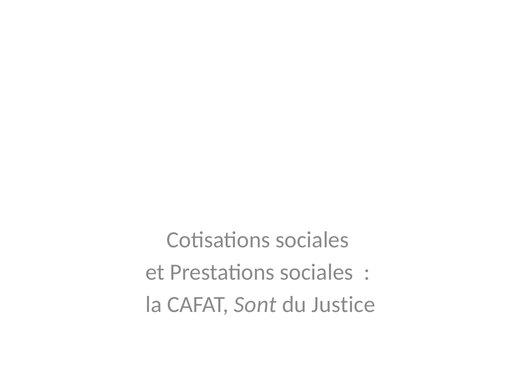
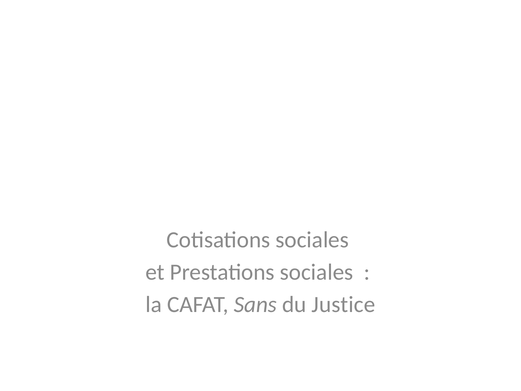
Sont: Sont -> Sans
